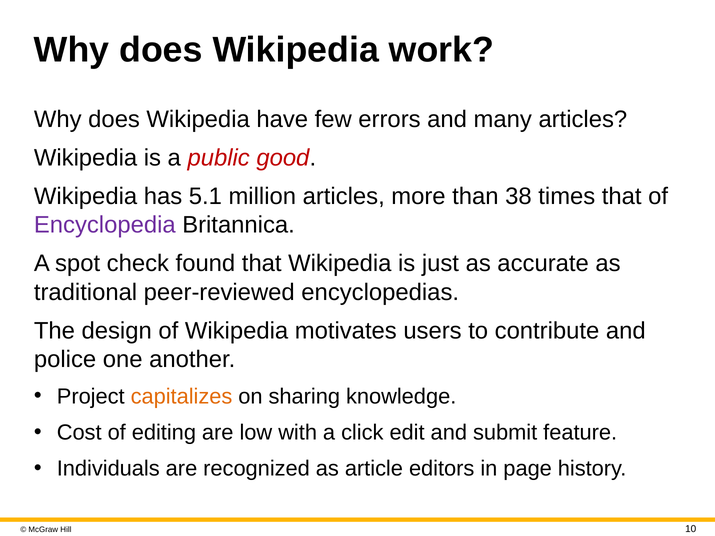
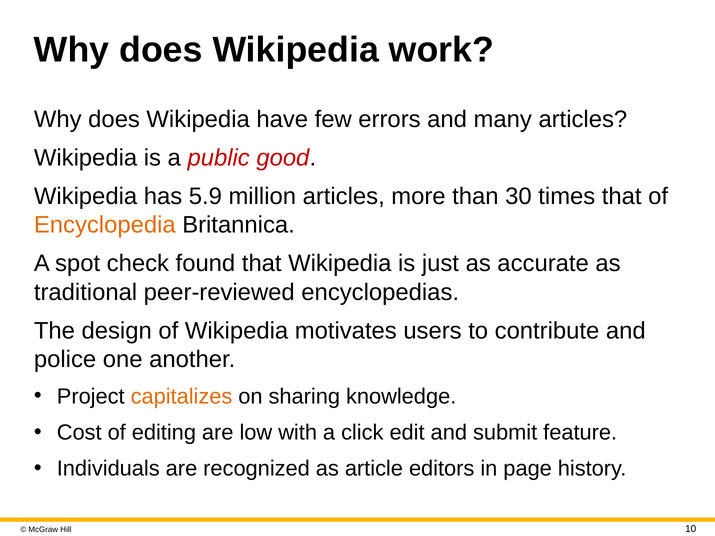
5.1: 5.1 -> 5.9
38: 38 -> 30
Encyclopedia colour: purple -> orange
